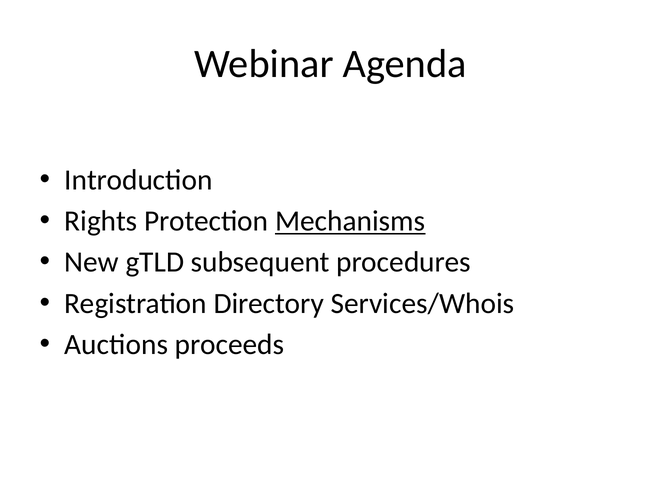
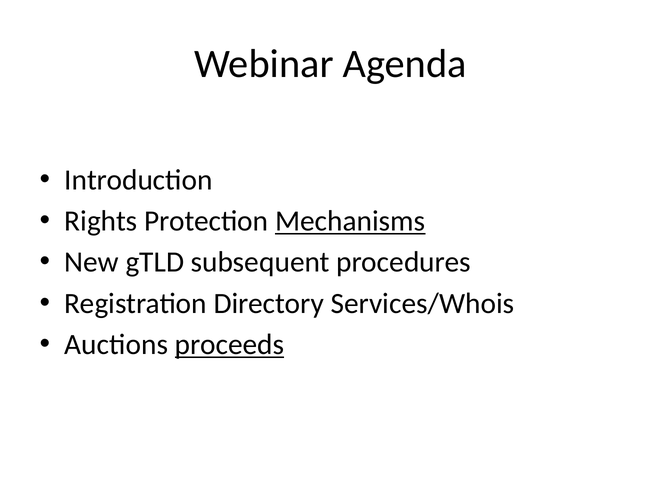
proceeds underline: none -> present
